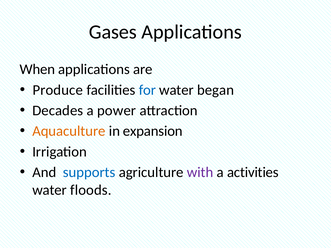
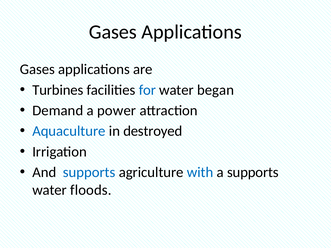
When at (37, 69): When -> Gases
Produce: Produce -> Turbines
Decades: Decades -> Demand
Aquaculture colour: orange -> blue
expansion: expansion -> destroyed
with colour: purple -> blue
a activities: activities -> supports
